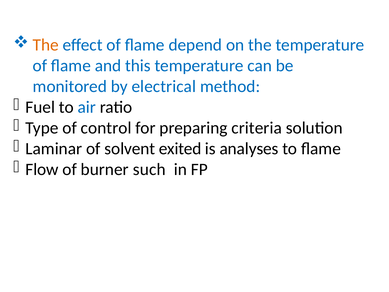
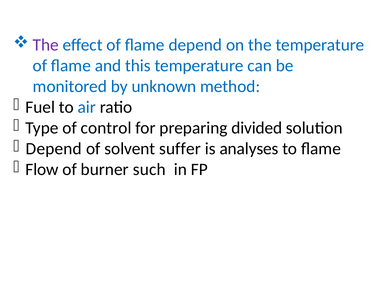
The at (46, 45) colour: orange -> purple
electrical: electrical -> unknown
criteria: criteria -> divided
Laminar at (54, 149): Laminar -> Depend
exited: exited -> suffer
